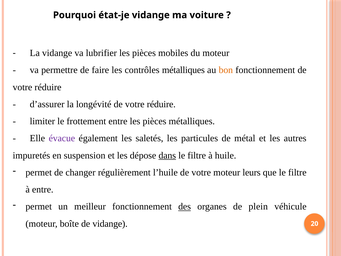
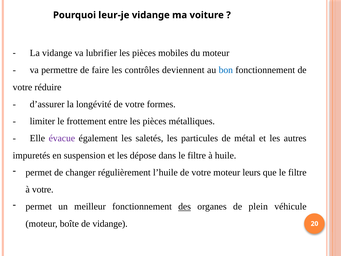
état-je: état-je -> leur-je
contrôles métalliques: métalliques -> deviennent
bon colour: orange -> blue
longévité de votre réduire: réduire -> formes
dans underline: present -> none
à entre: entre -> votre
